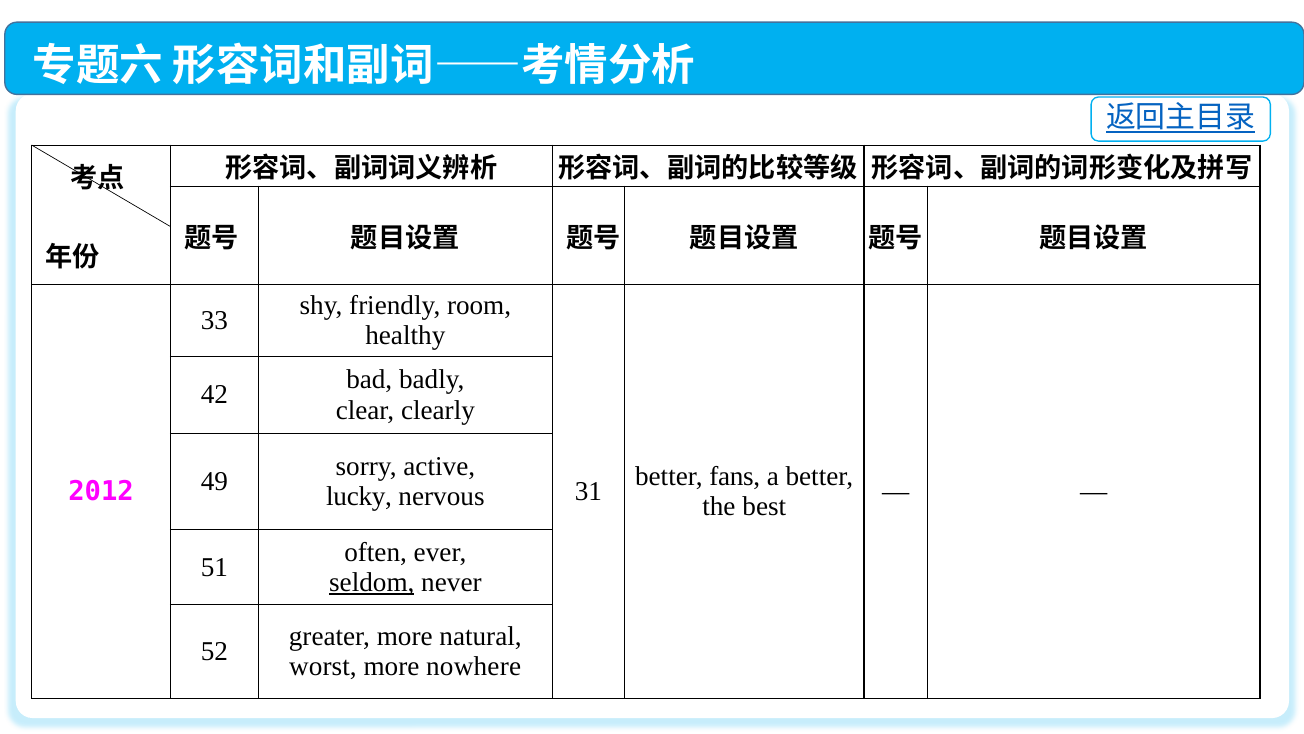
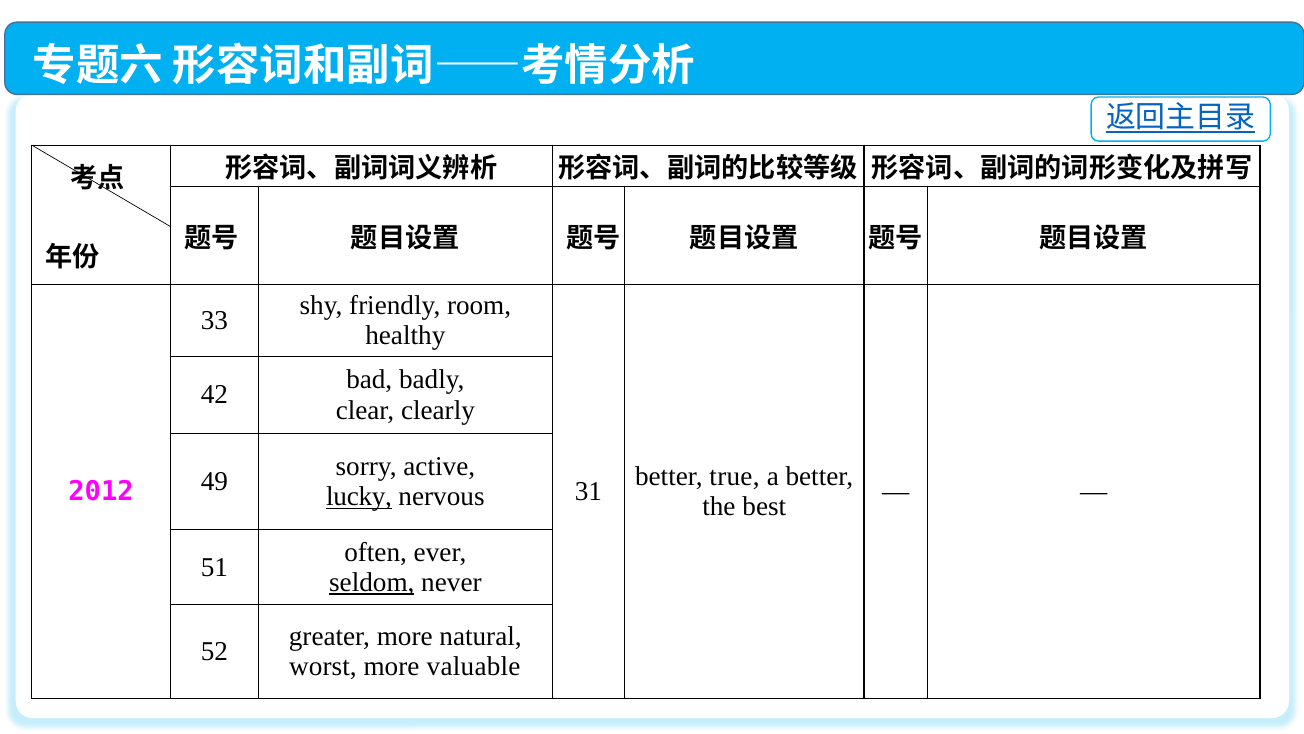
fans: fans -> true
lucky underline: none -> present
nowhere: nowhere -> valuable
